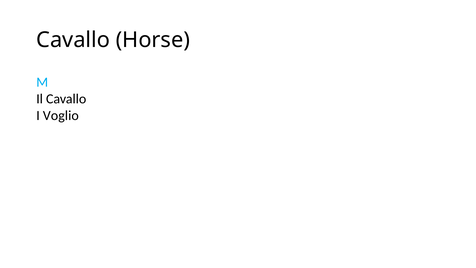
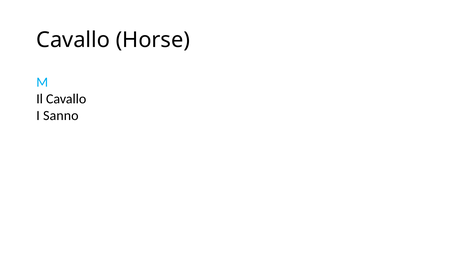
Voglio: Voglio -> Sanno
